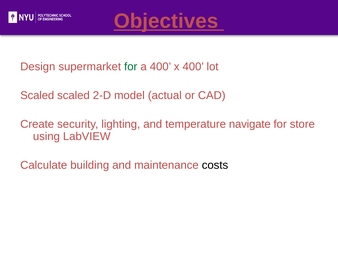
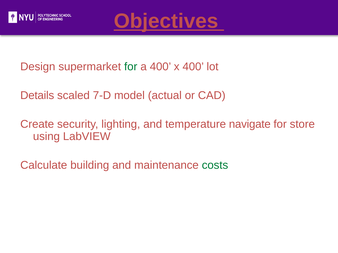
Scaled at (37, 96): Scaled -> Details
2-D: 2-D -> 7-D
costs colour: black -> green
